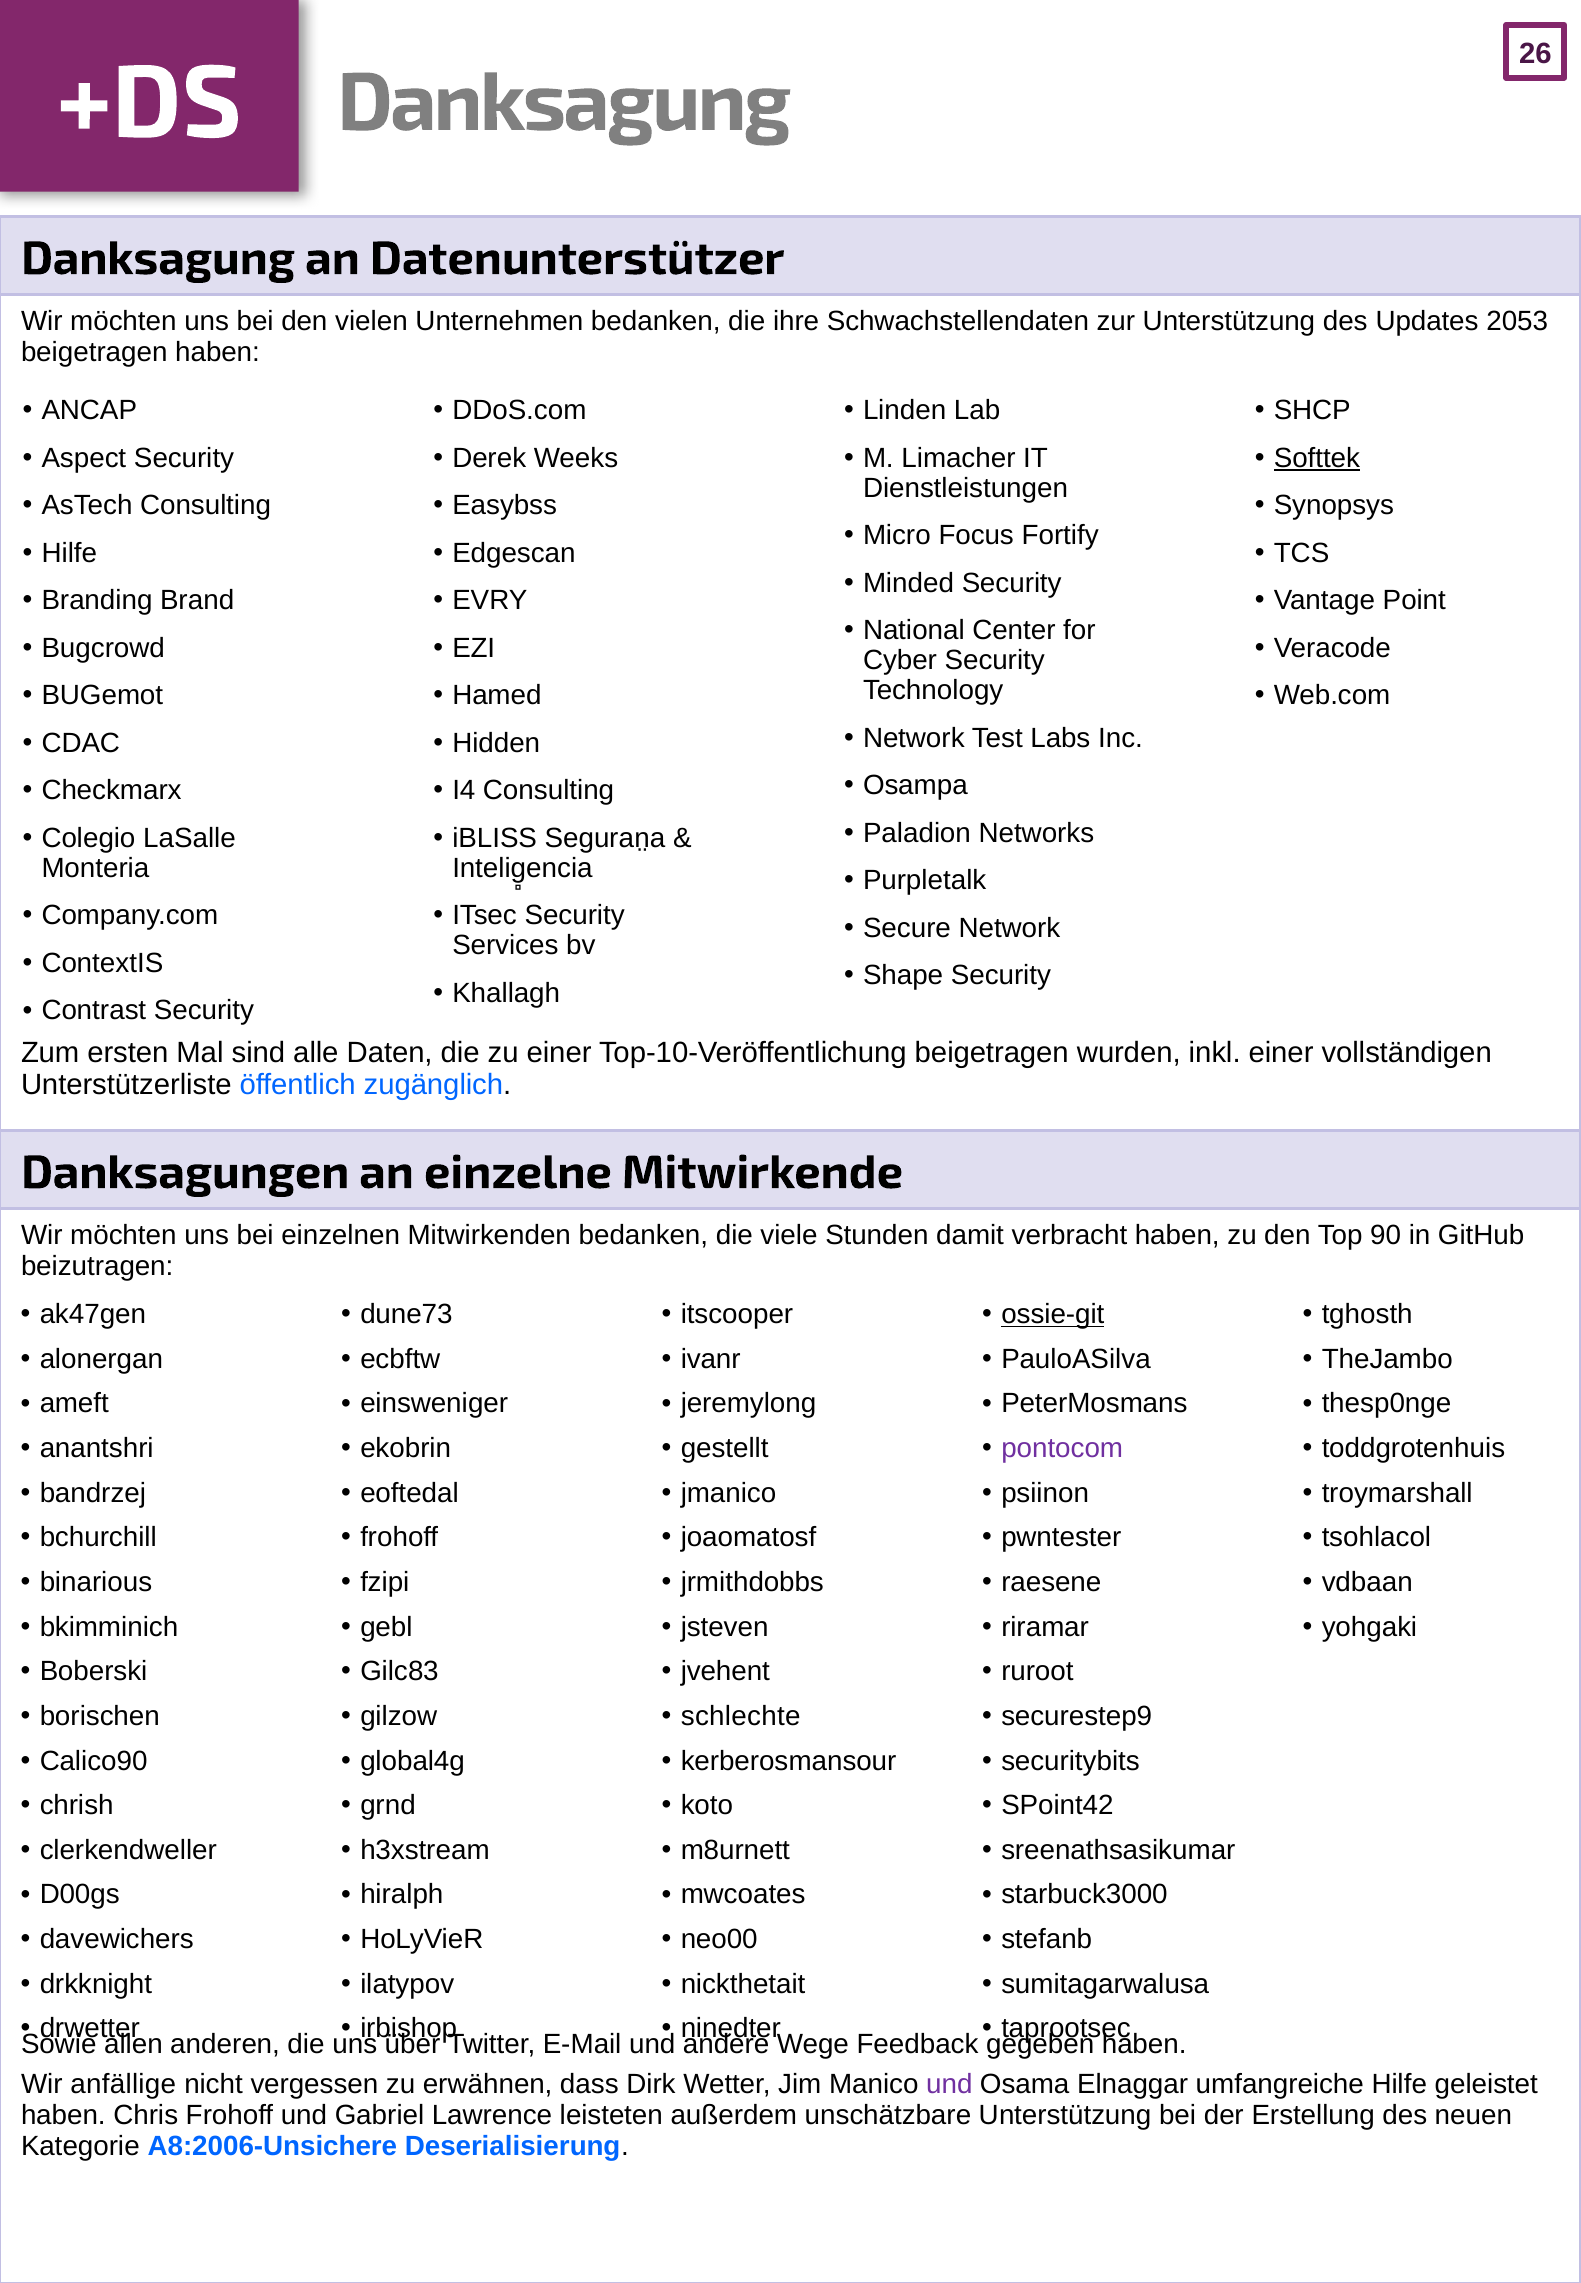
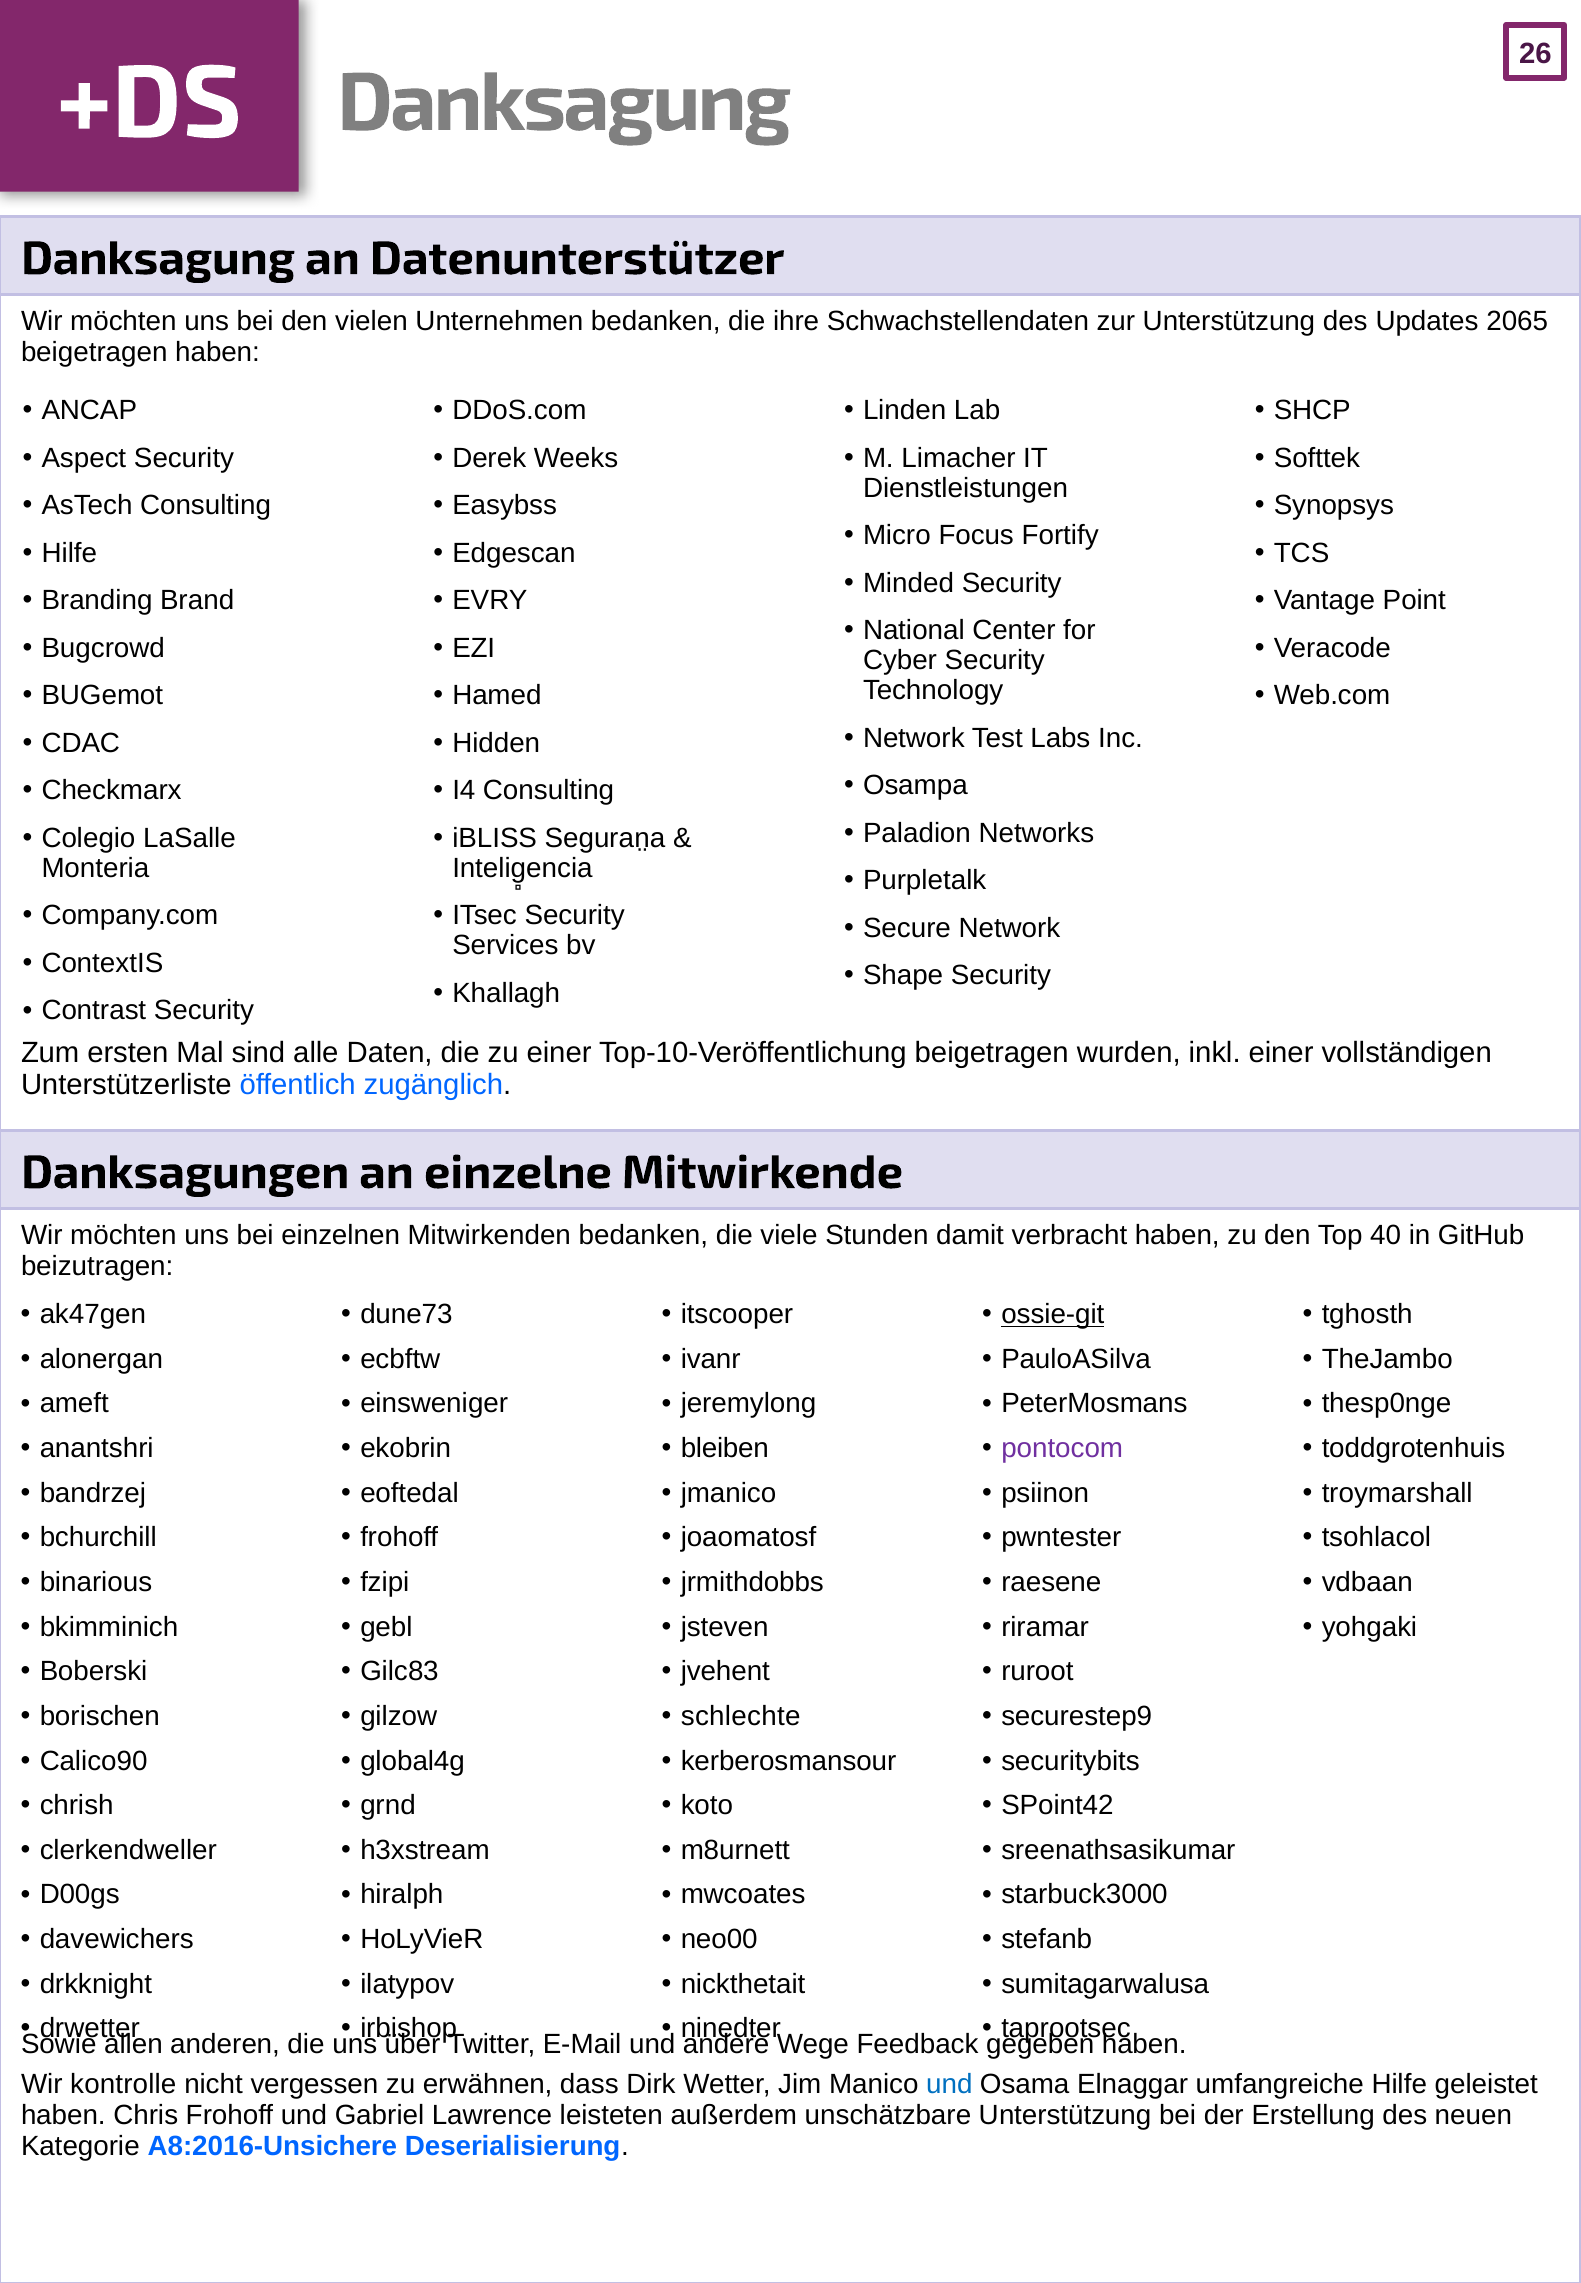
2053: 2053 -> 2065
Softtek underline: present -> none
90: 90 -> 40
gestellt: gestellt -> bleiben
anfällige: anfällige -> kontrolle
und at (949, 2085) colour: purple -> blue
A8:2006-Unsichere: A8:2006-Unsichere -> A8:2016-Unsichere
